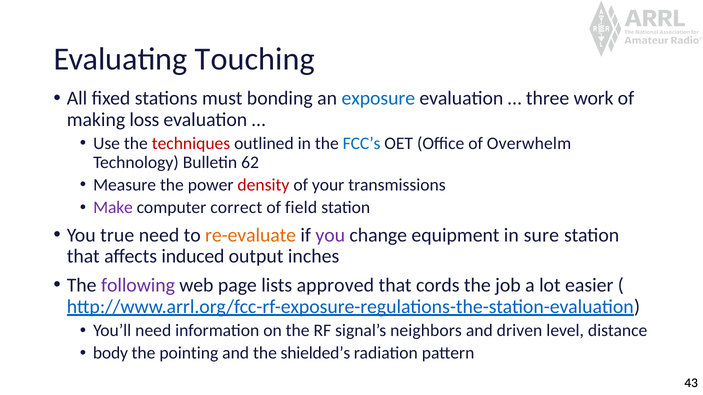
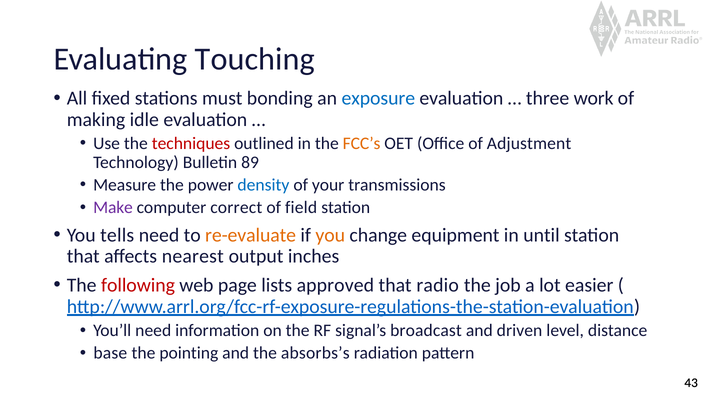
loss: loss -> idle
FCC’s colour: blue -> orange
Overwhelm: Overwhelm -> Adjustment
62: 62 -> 89
density colour: red -> blue
true: true -> tells
you at (330, 235) colour: purple -> orange
sure: sure -> until
induced: induced -> nearest
following colour: purple -> red
cords: cords -> radio
neighbors: neighbors -> broadcast
body: body -> base
shielded’s: shielded’s -> absorbs’s
